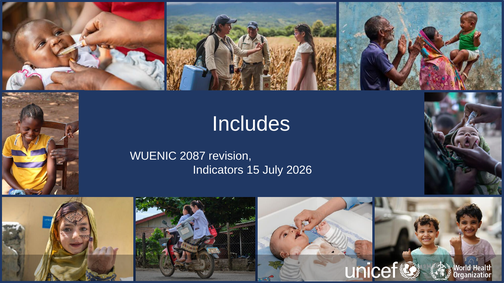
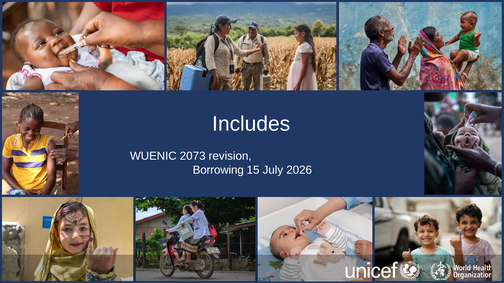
2087: 2087 -> 2073
Indicators: Indicators -> Borrowing
